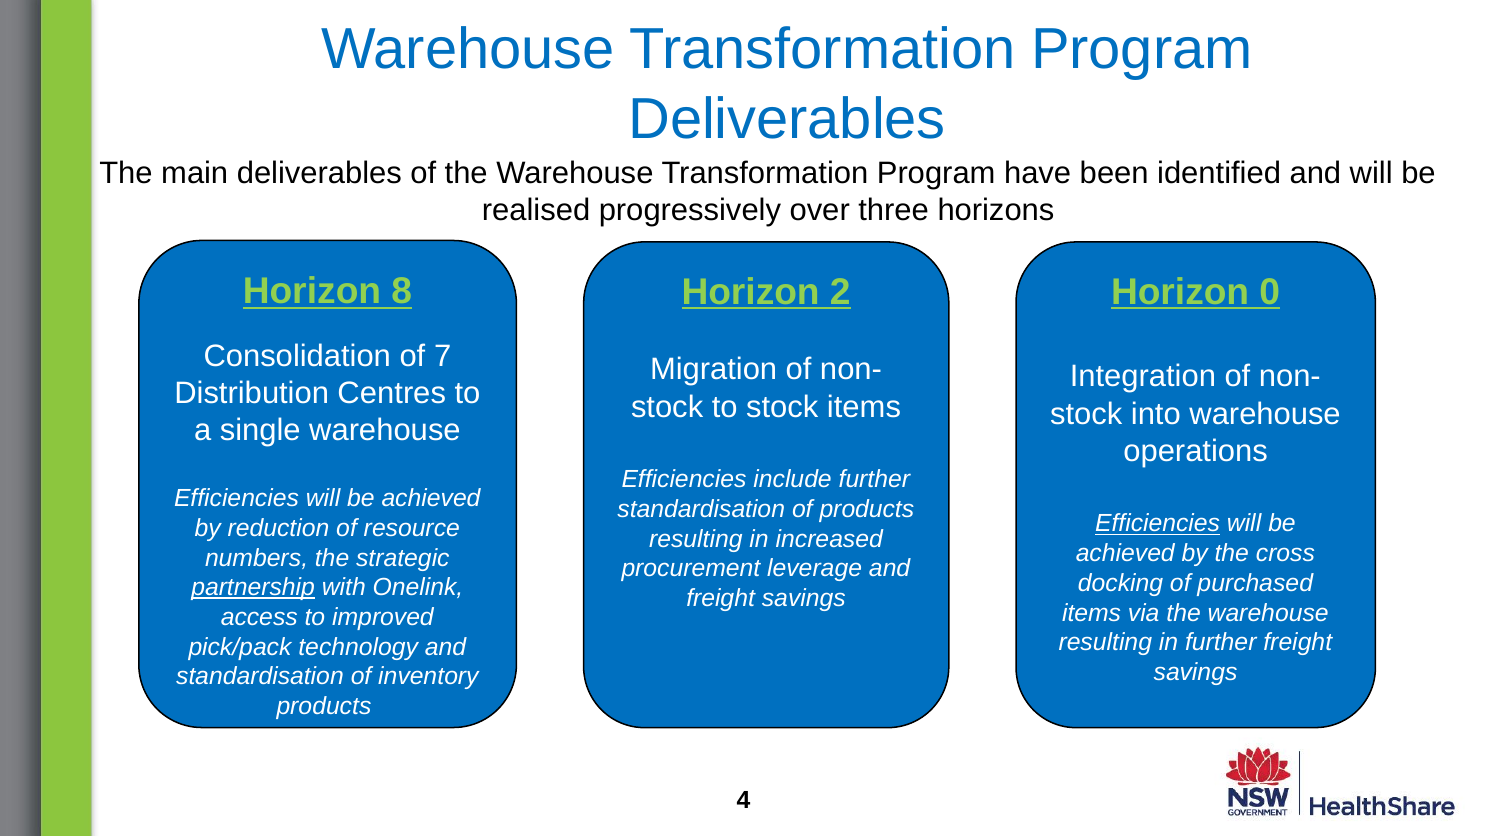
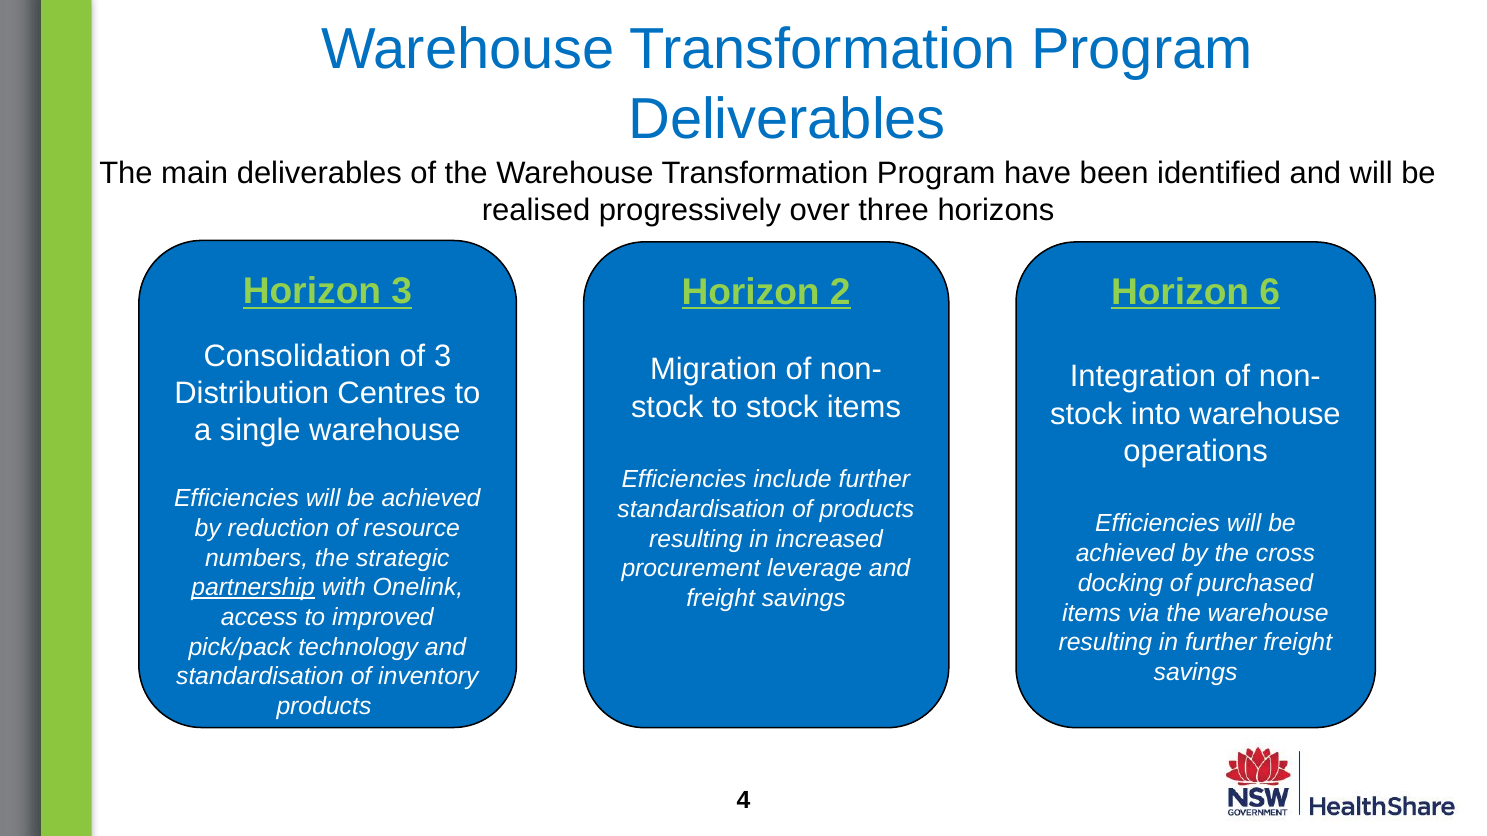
Horizon 8: 8 -> 3
0: 0 -> 6
of 7: 7 -> 3
Efficiencies at (1158, 524) underline: present -> none
